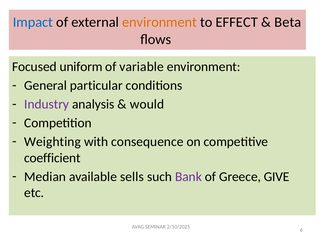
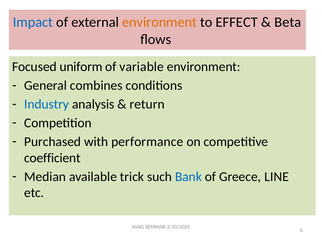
particular: particular -> combines
Industry colour: purple -> blue
would: would -> return
Weighting: Weighting -> Purchased
consequence: consequence -> performance
sells: sells -> trick
Bank colour: purple -> blue
GIVE: GIVE -> LINE
